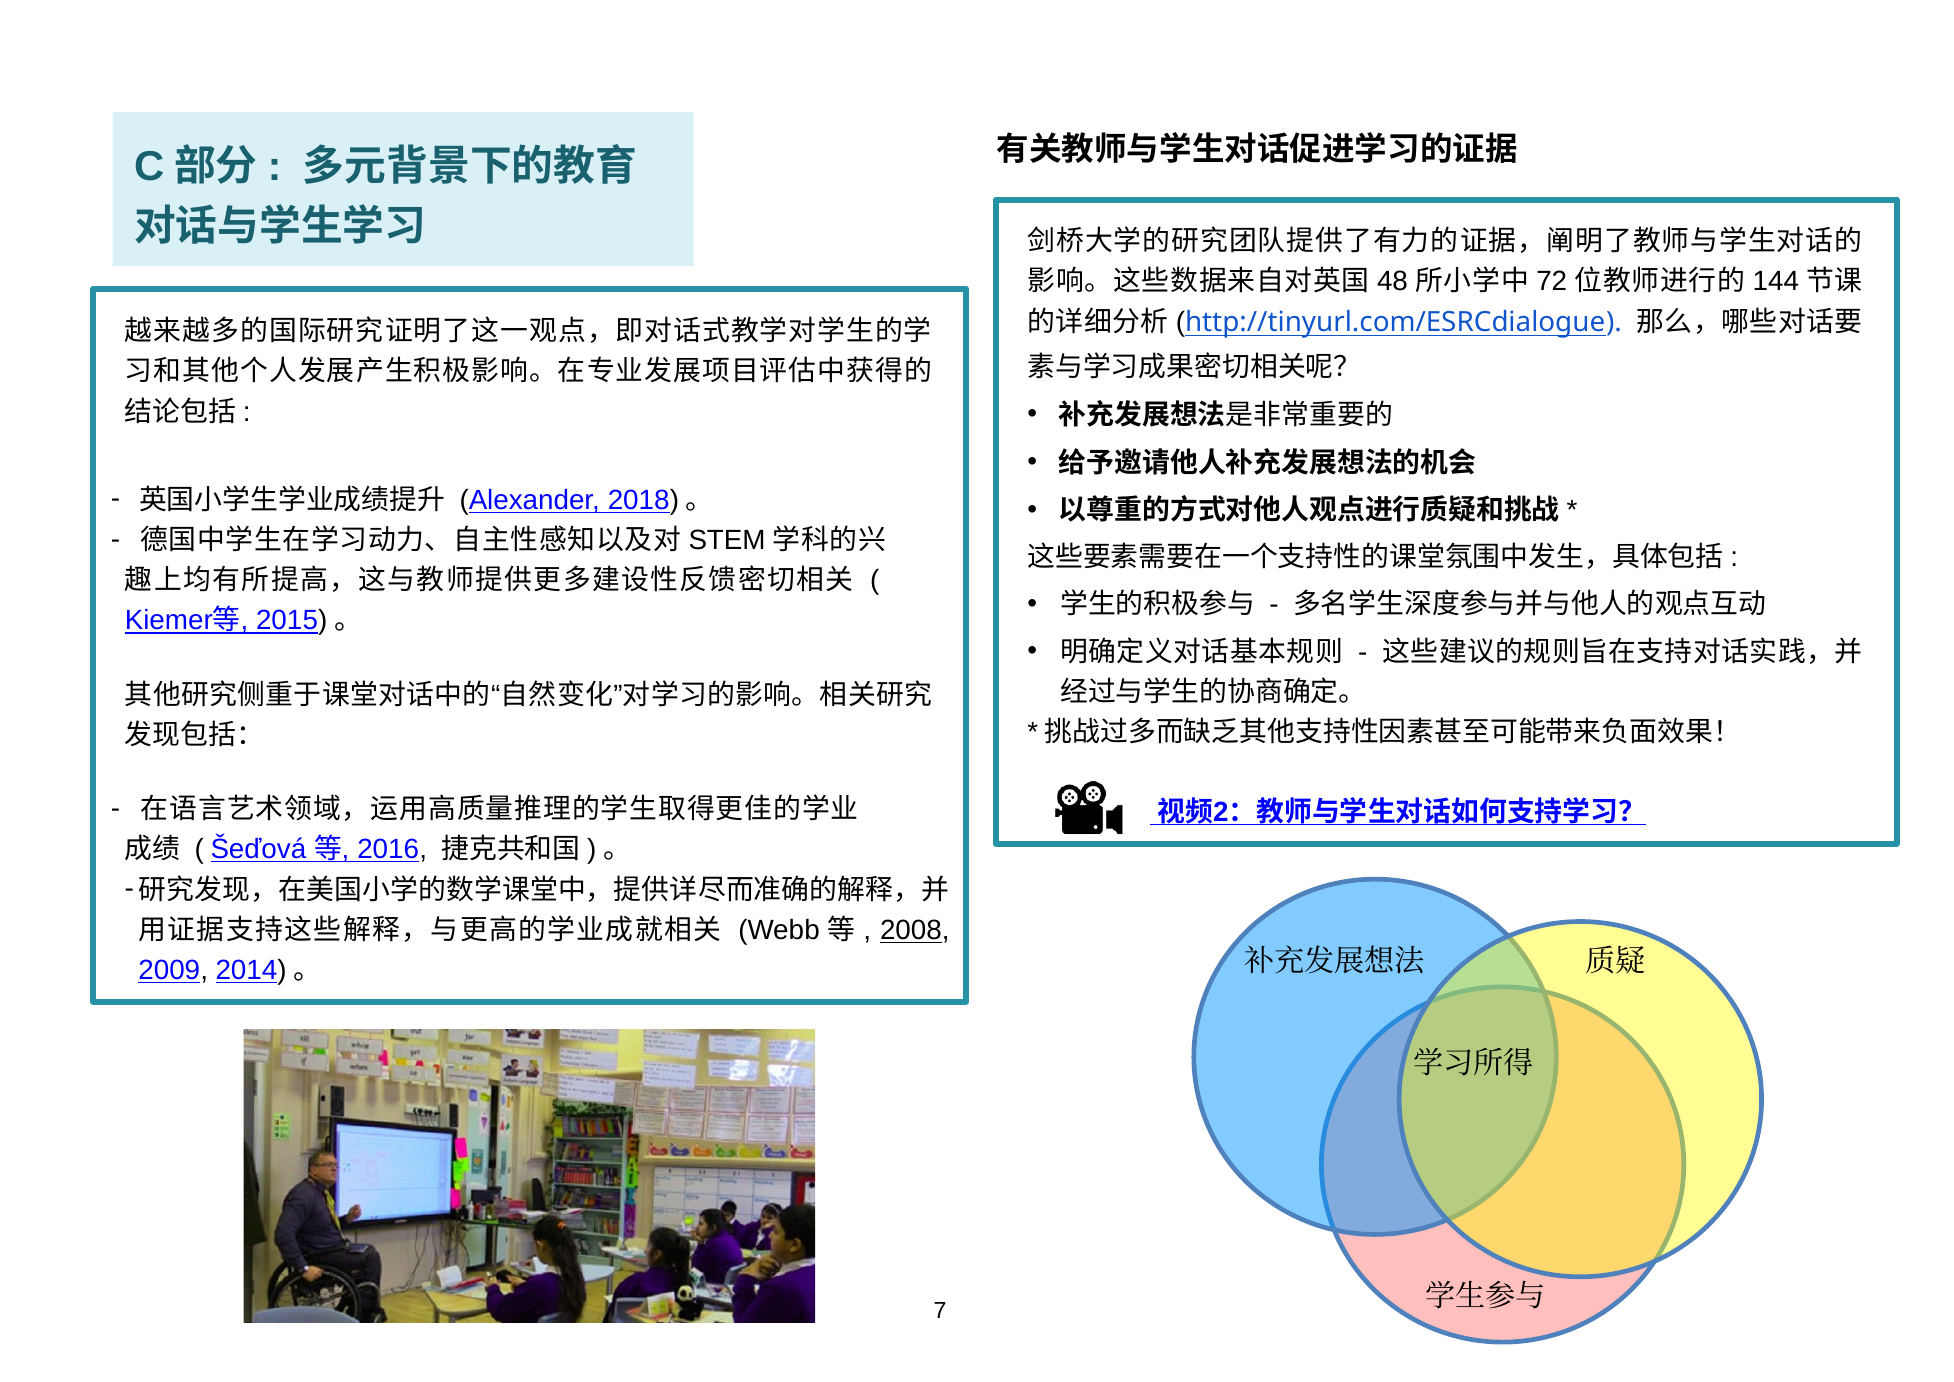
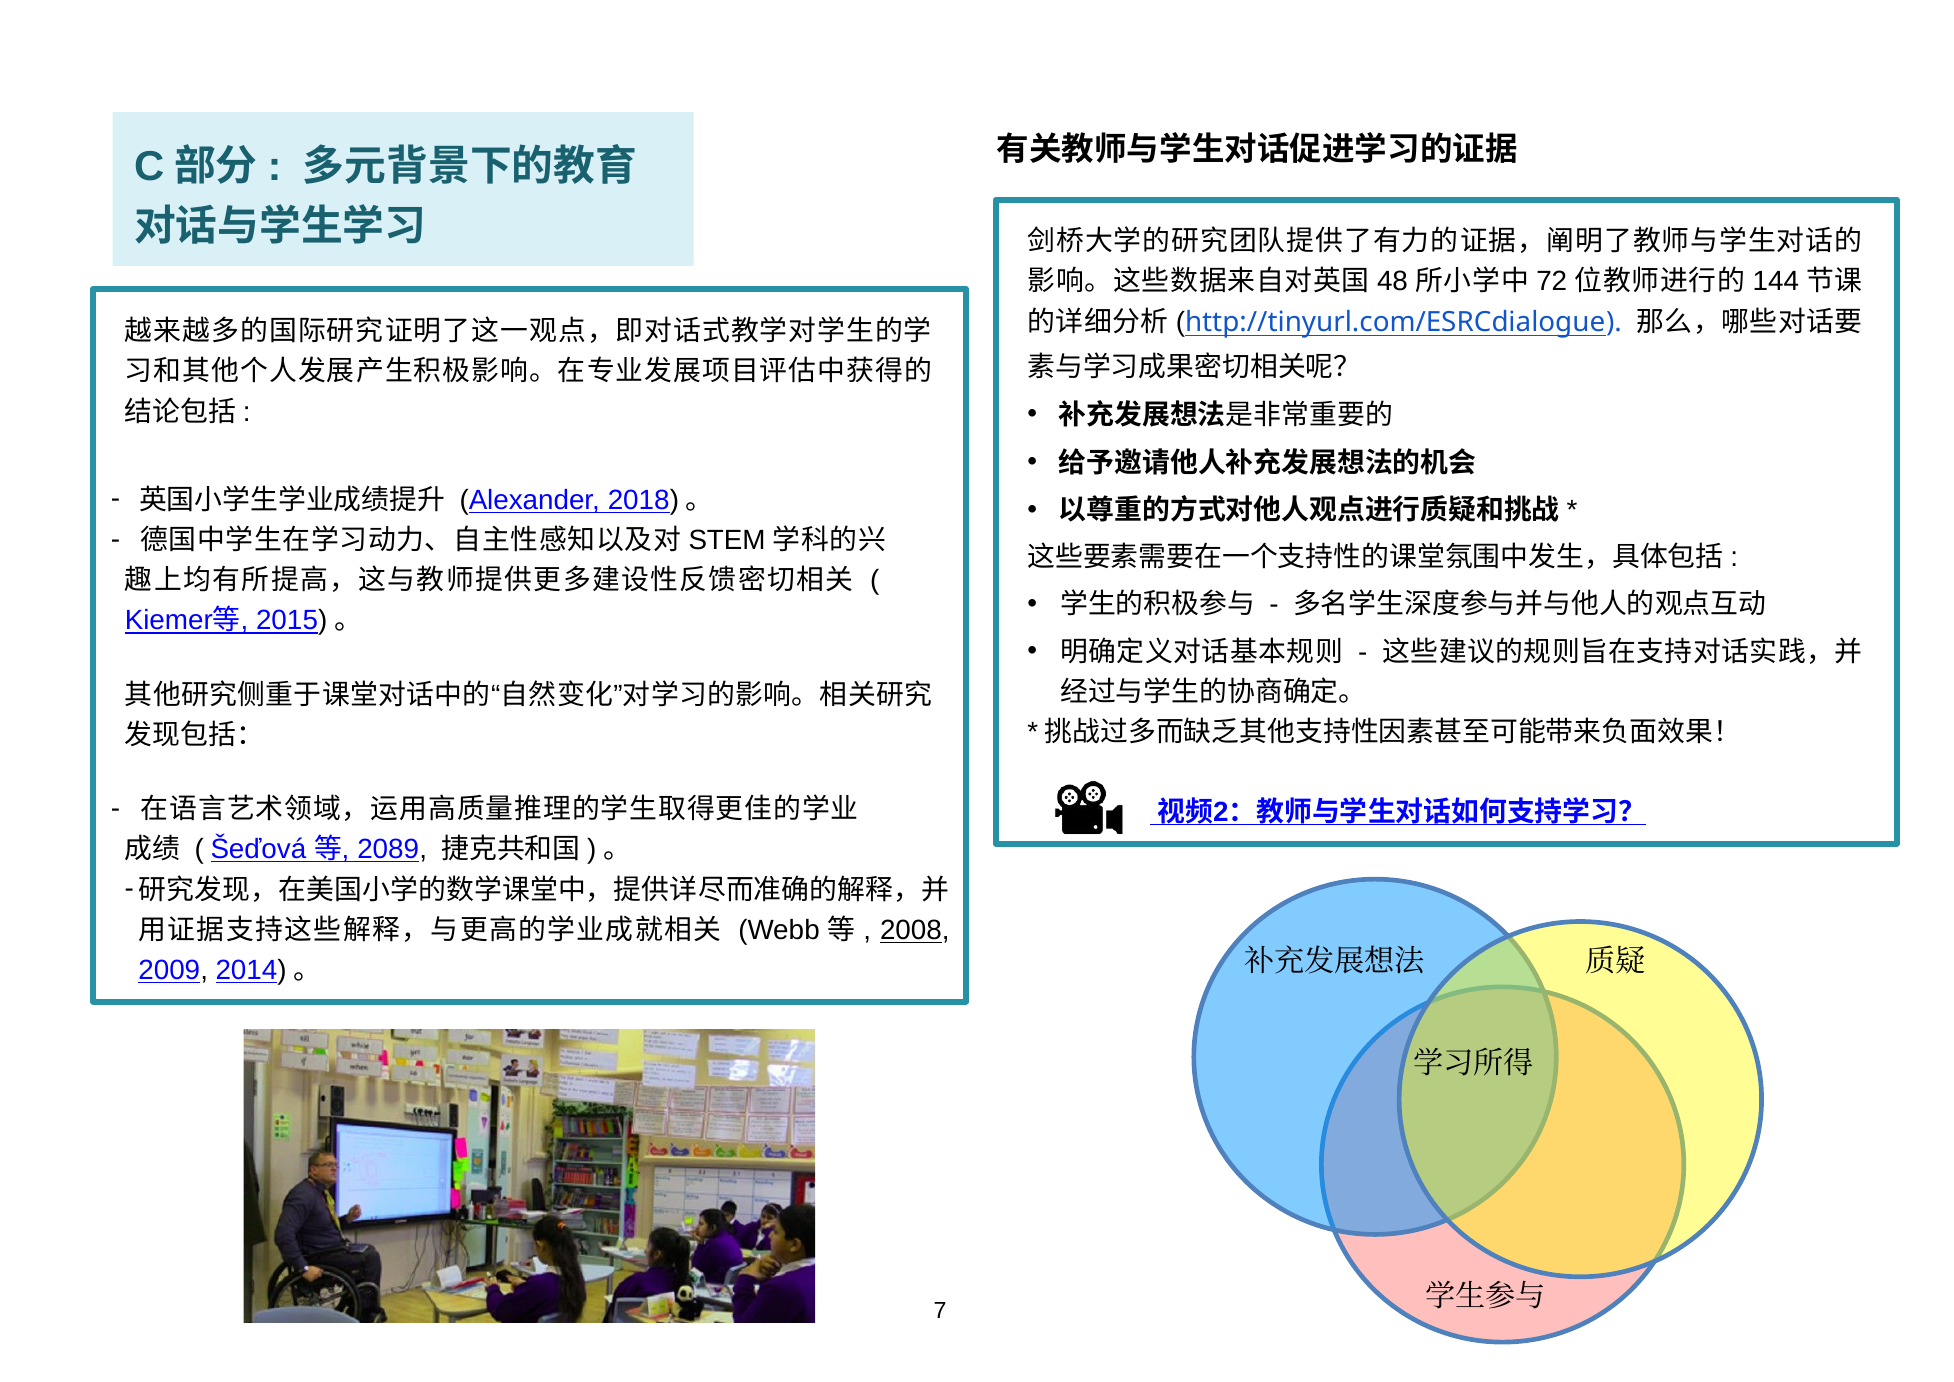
2016: 2016 -> 2089
